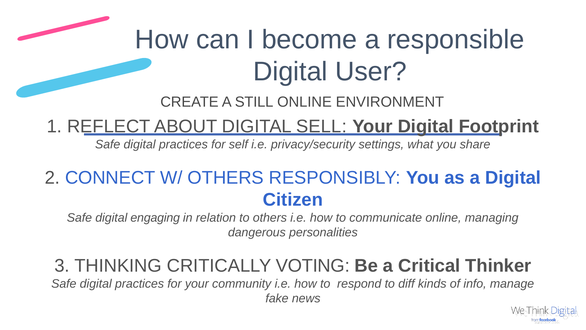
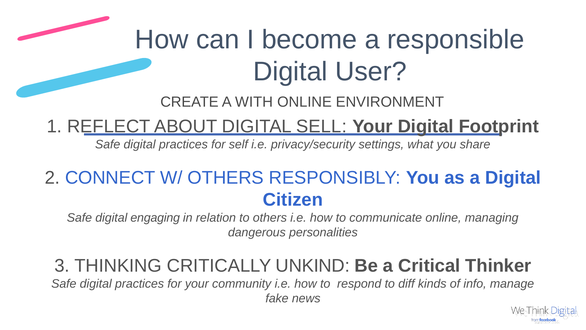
STILL: STILL -> WITH
VOTING: VOTING -> UNKIND
